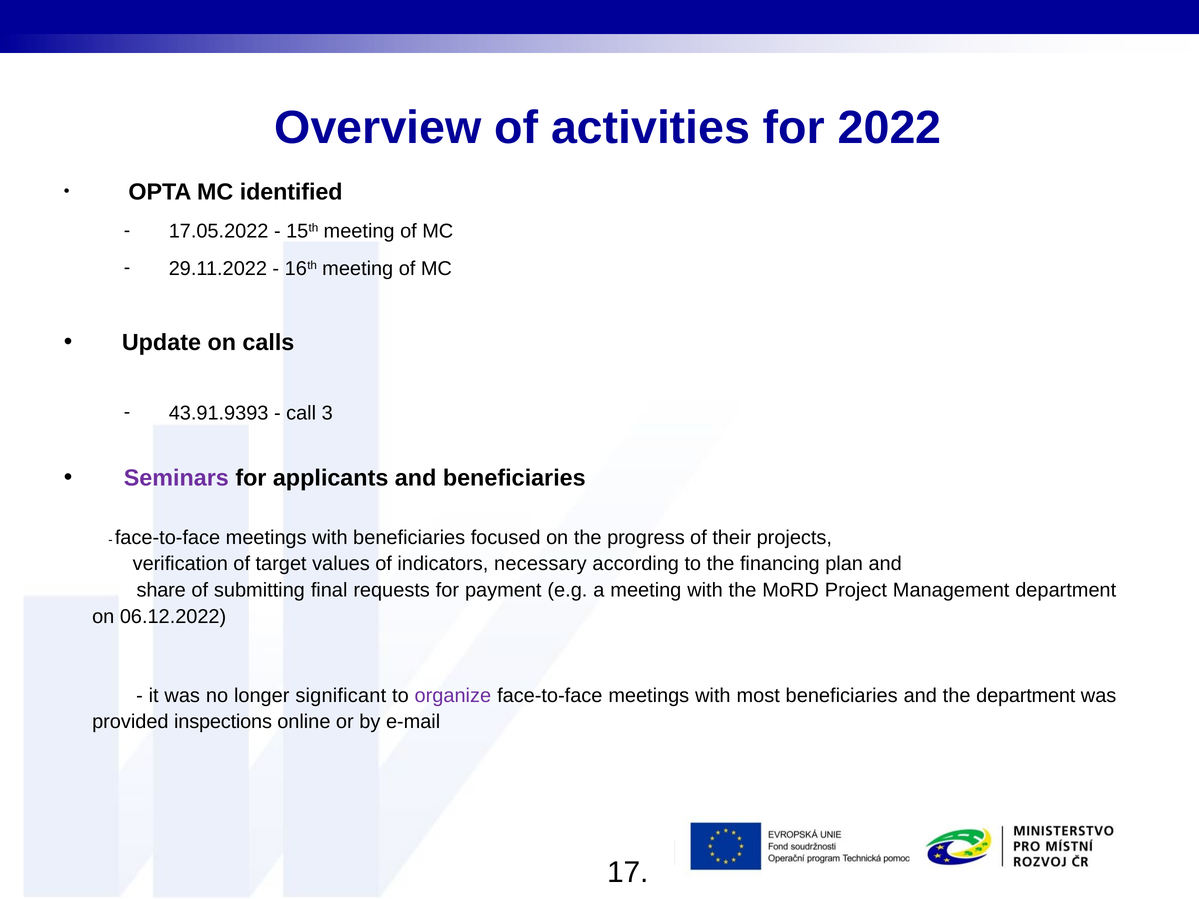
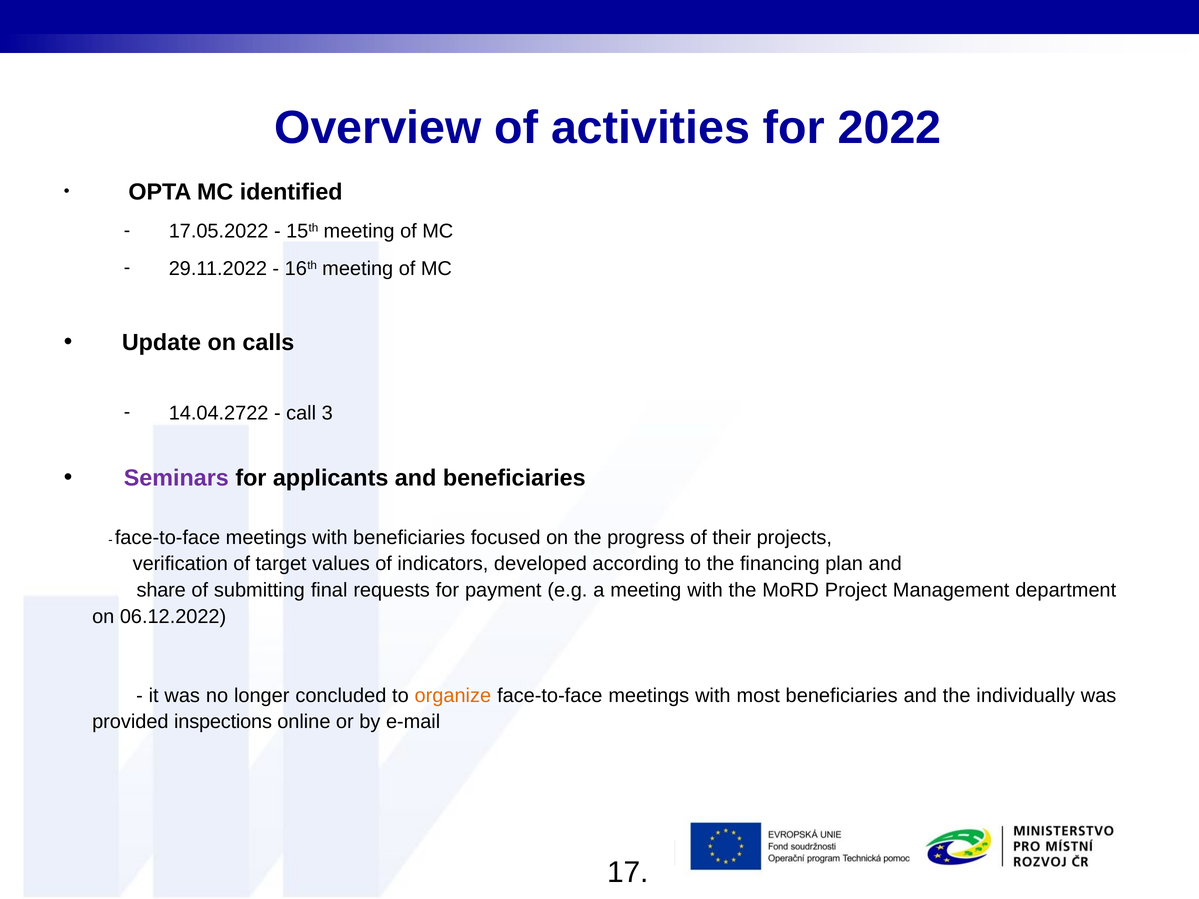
43.91.9393: 43.91.9393 -> 14.04.2722
necessary: necessary -> developed
significant: significant -> concluded
organize colour: purple -> orange
the department: department -> individually
